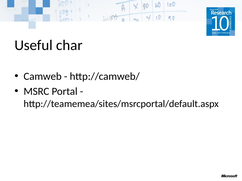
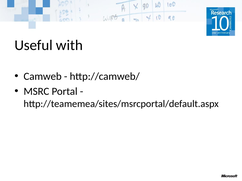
char: char -> with
